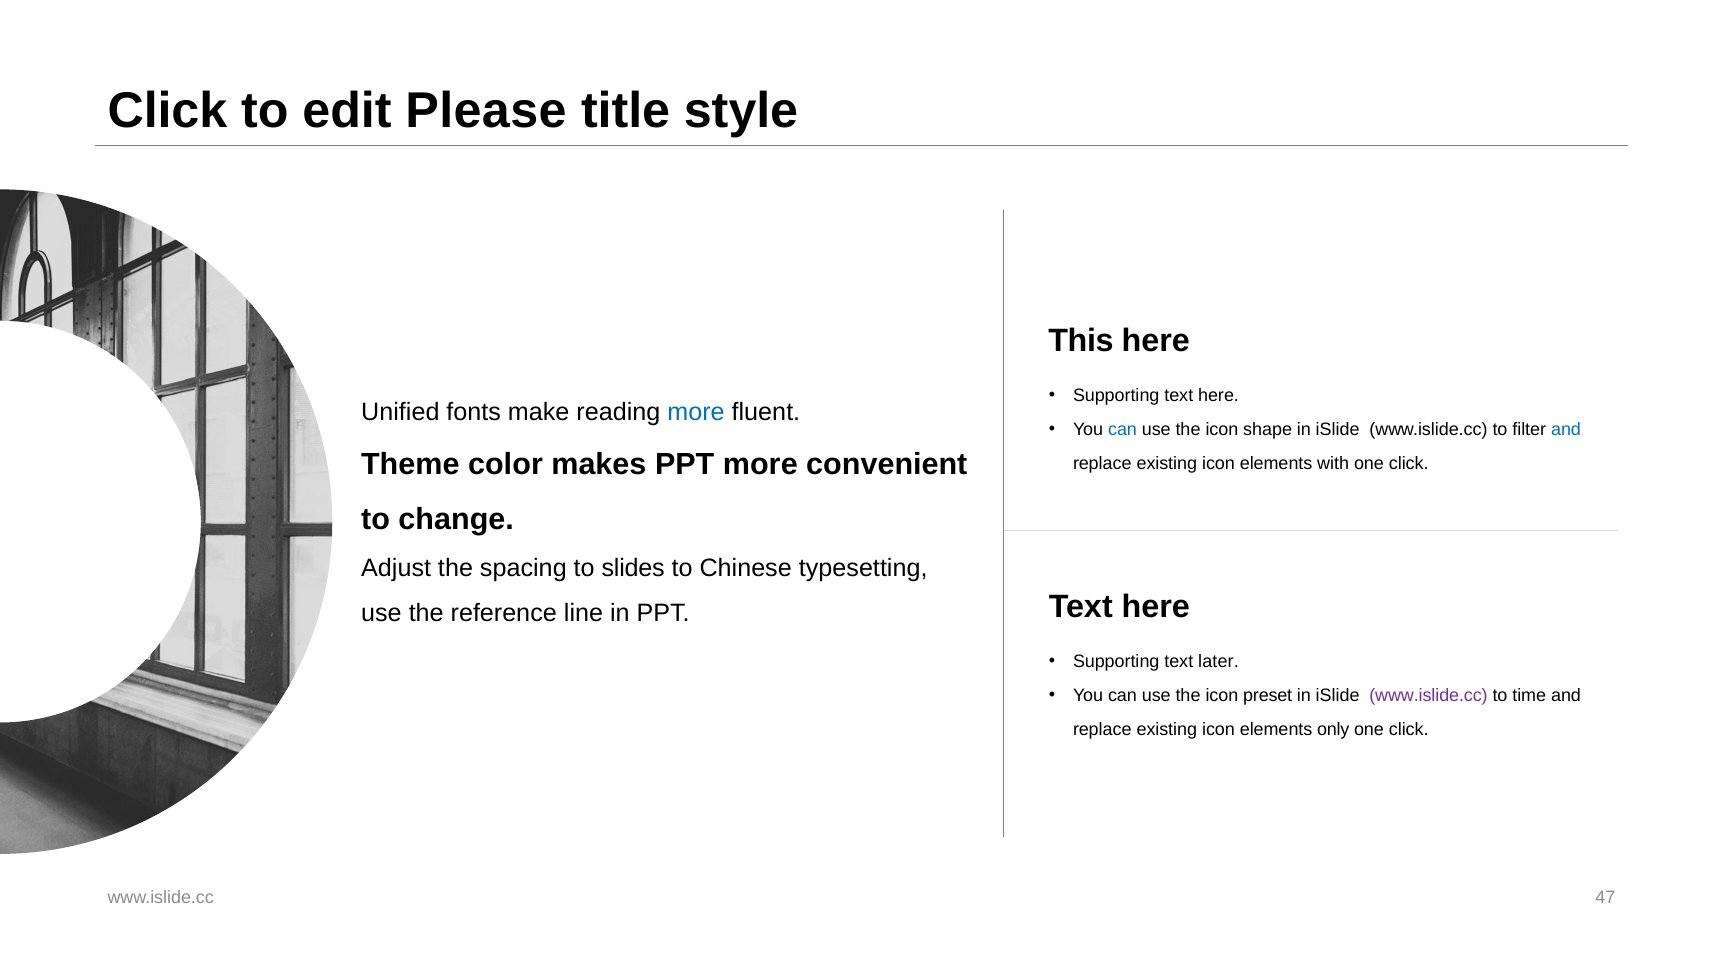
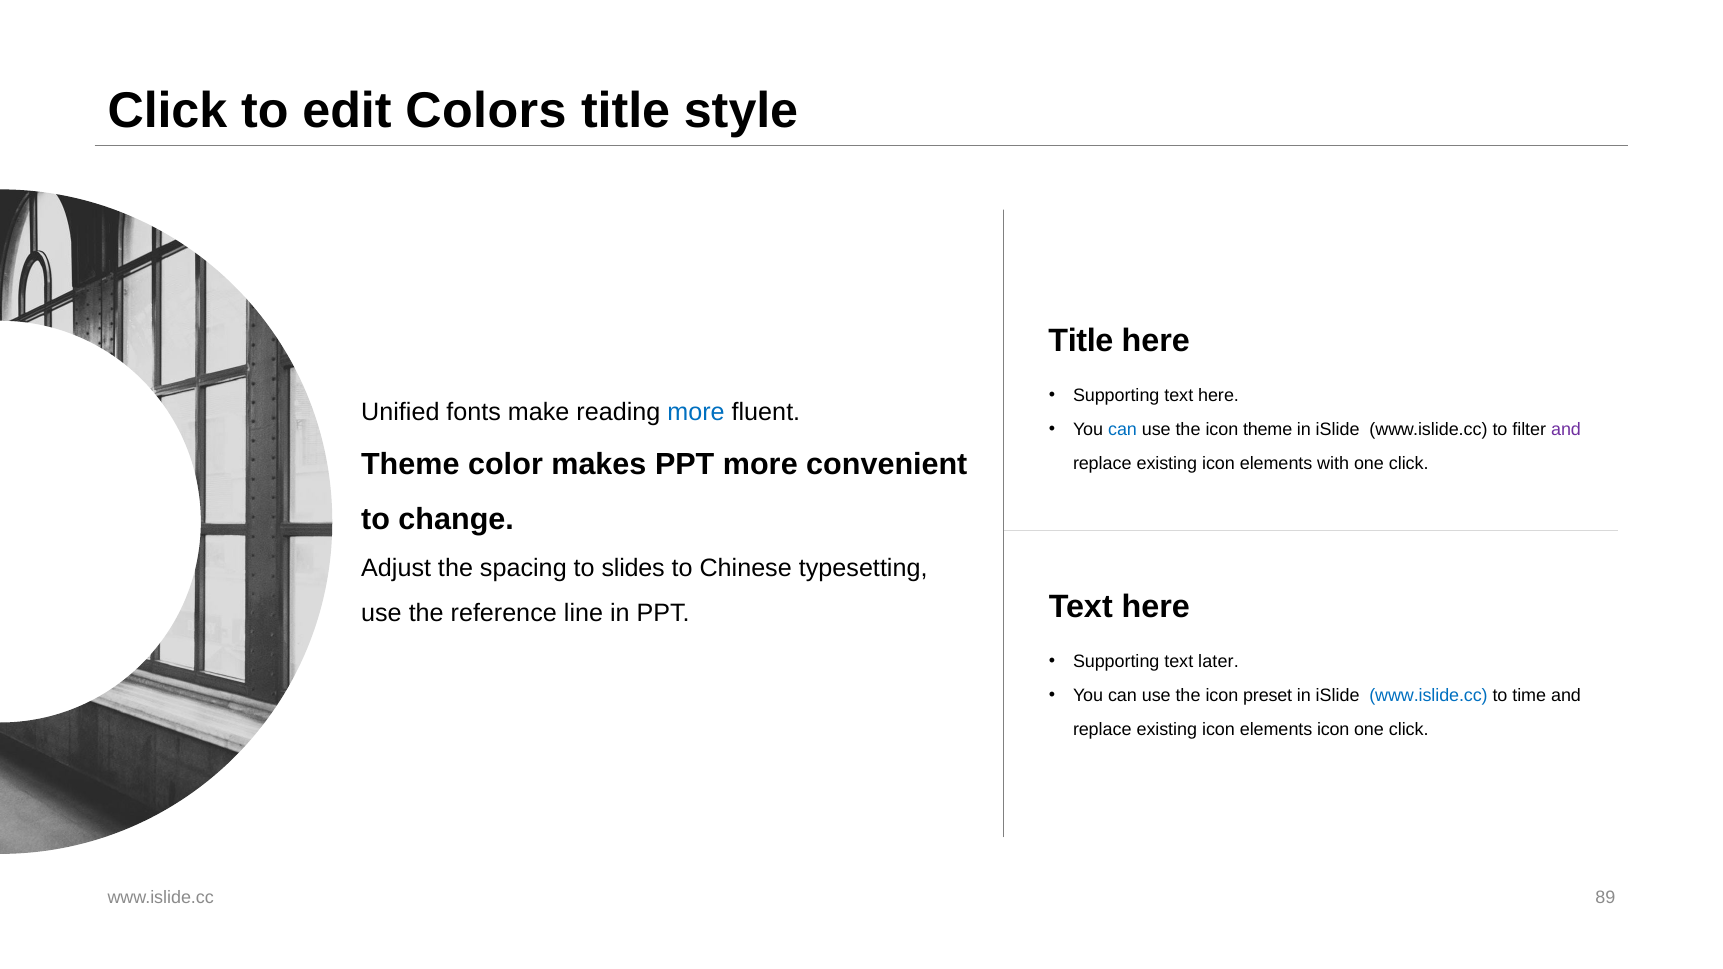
Please: Please -> Colors
This at (1081, 341): This -> Title
icon shape: shape -> theme
and at (1566, 430) colour: blue -> purple
www.islide.cc at (1428, 696) colour: purple -> blue
elements only: only -> icon
47: 47 -> 89
